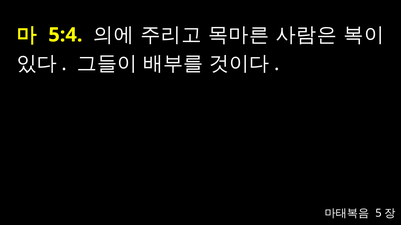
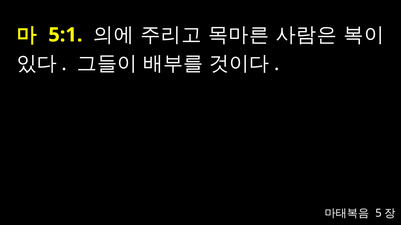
5:4: 5:4 -> 5:1
